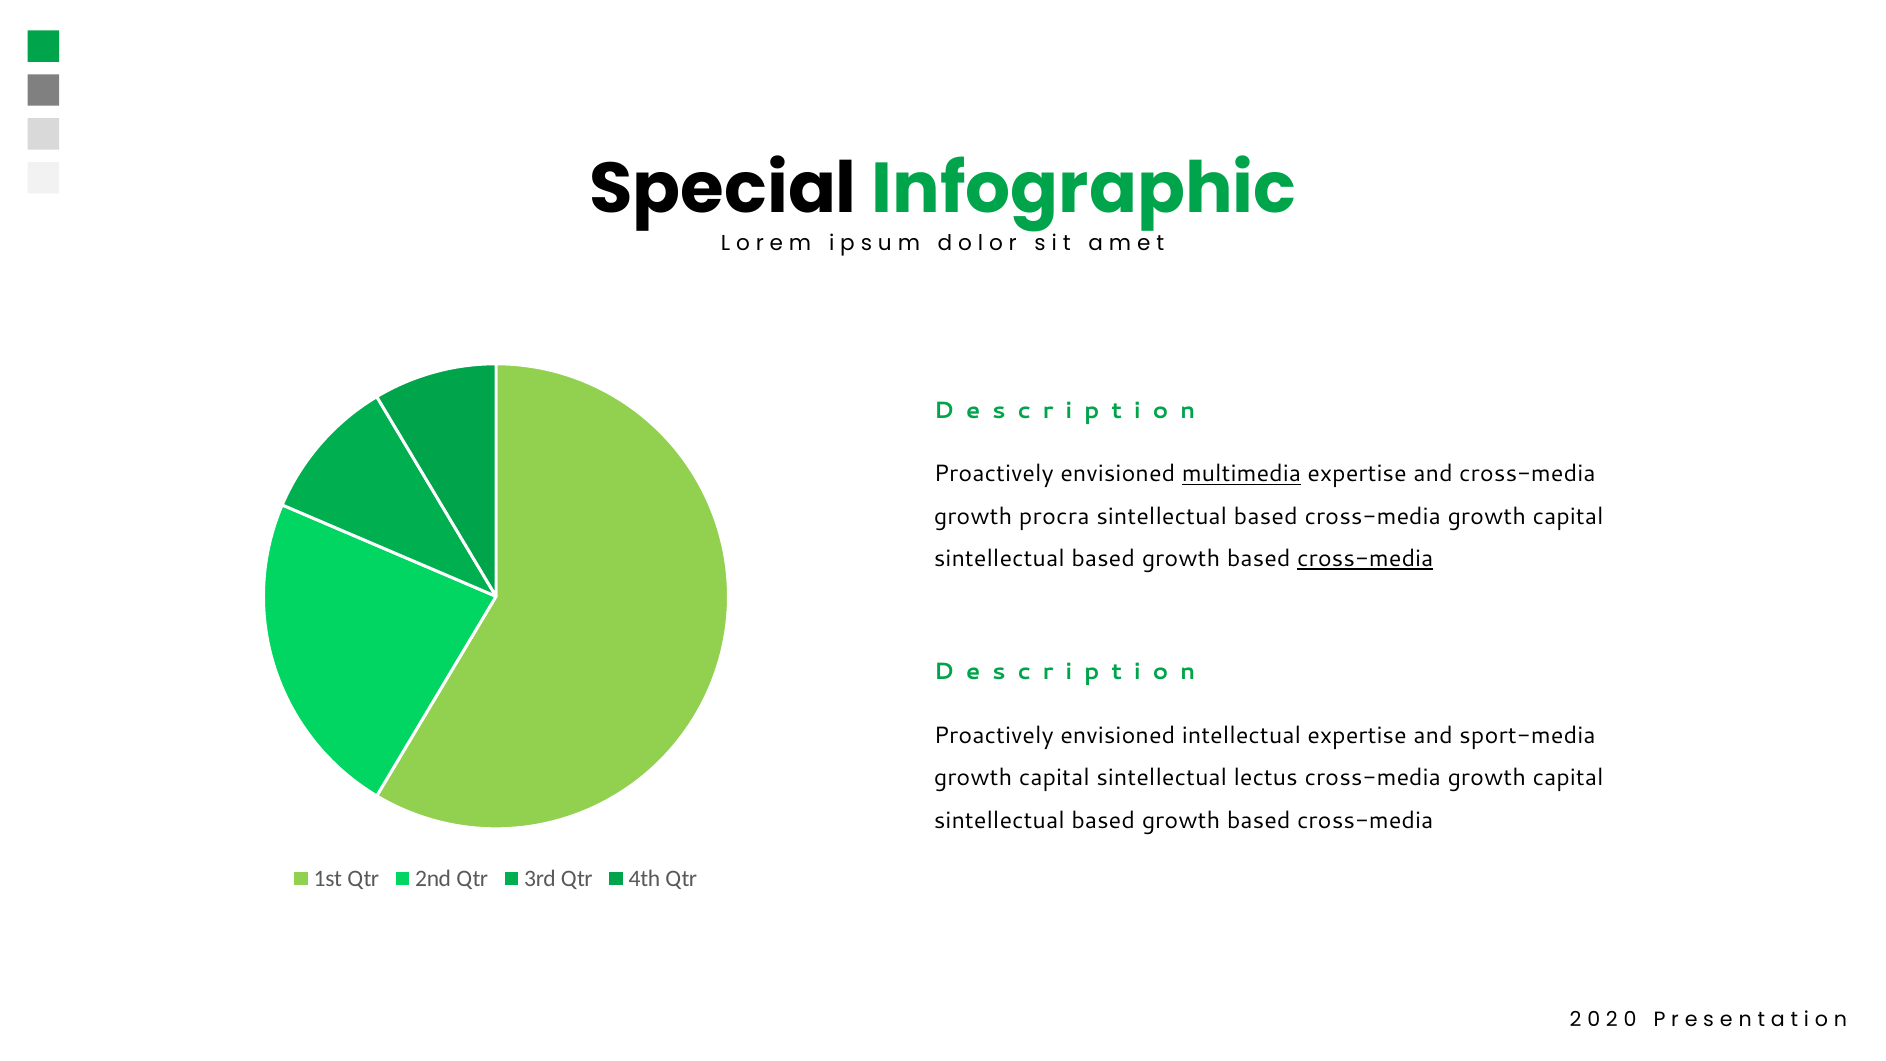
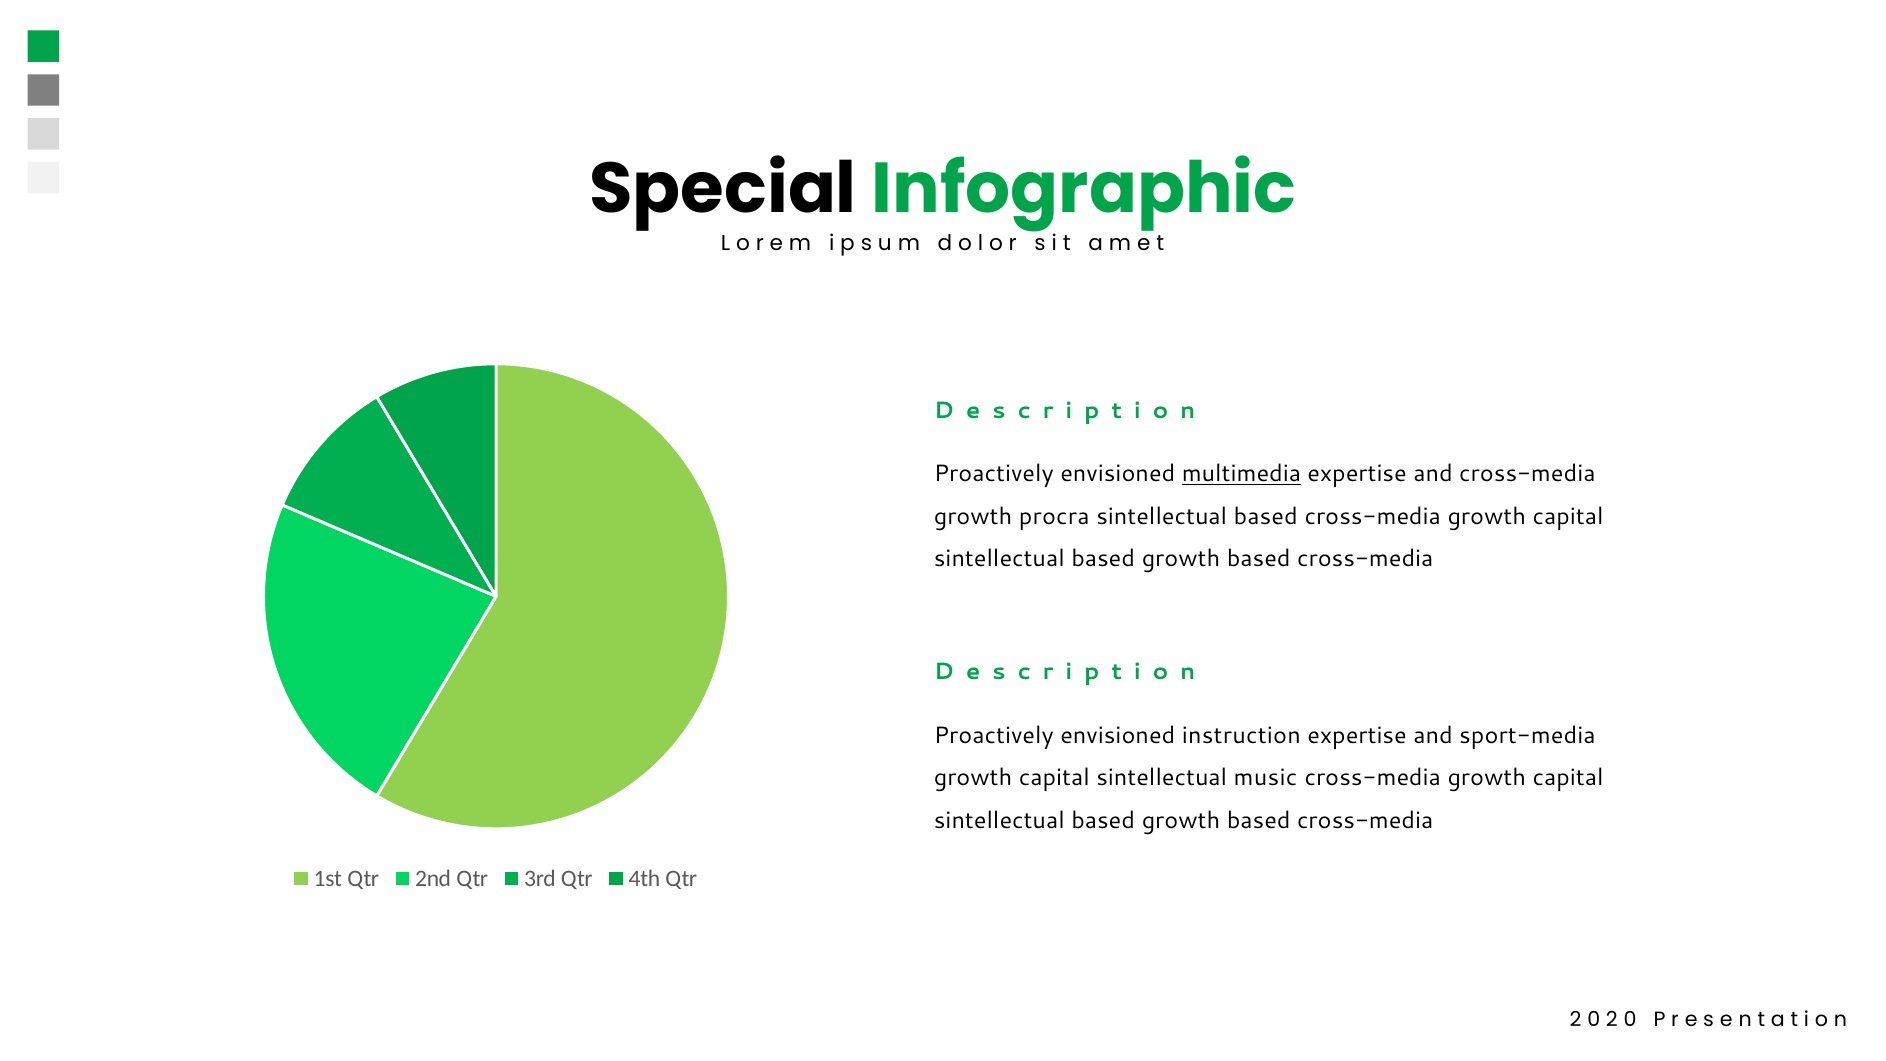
cross-media at (1365, 559) underline: present -> none
intellectual: intellectual -> instruction
lectus: lectus -> music
